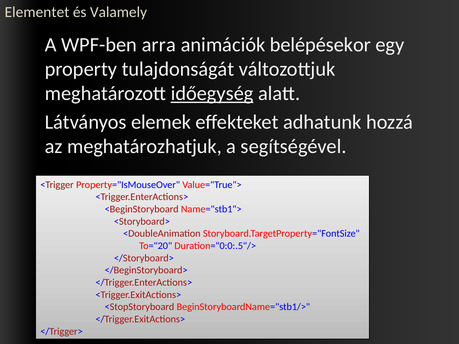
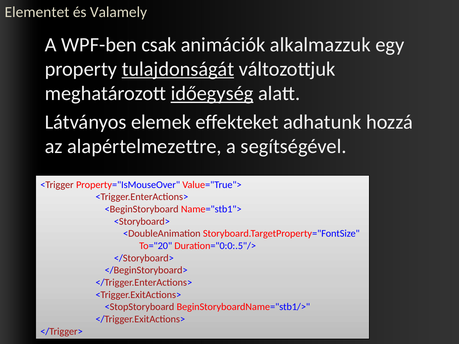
arra: arra -> csak
belépésekor: belépésekor -> alkalmazzuk
tulajdonságát underline: none -> present
meghatározhatjuk: meghatározhatjuk -> alapértelmezettre
